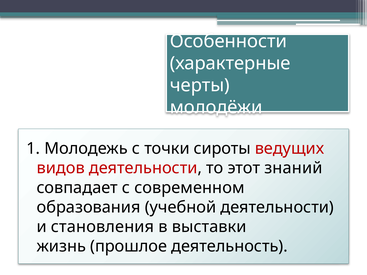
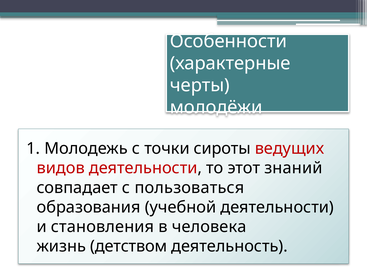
современном: современном -> пользоваться
выставки: выставки -> человека
прошлое: прошлое -> детством
